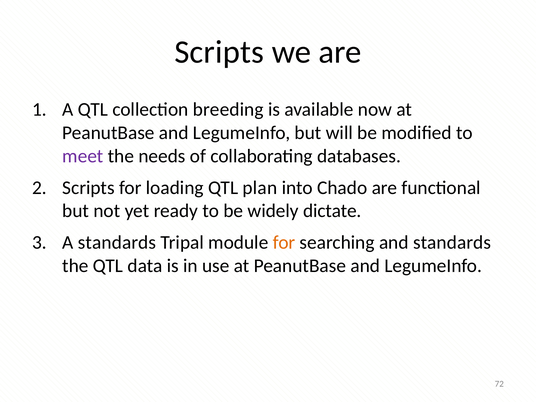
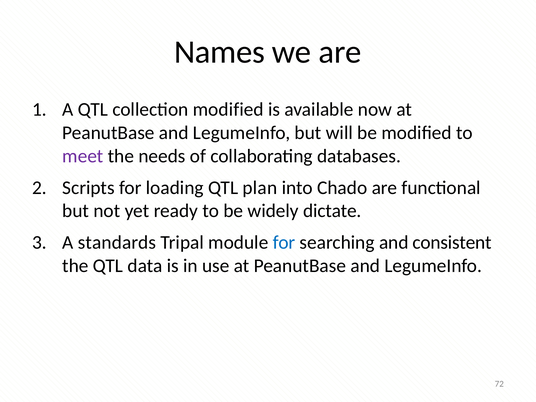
Scripts at (219, 52): Scripts -> Names
collection breeding: breeding -> modified
for at (284, 243) colour: orange -> blue
and standards: standards -> consistent
